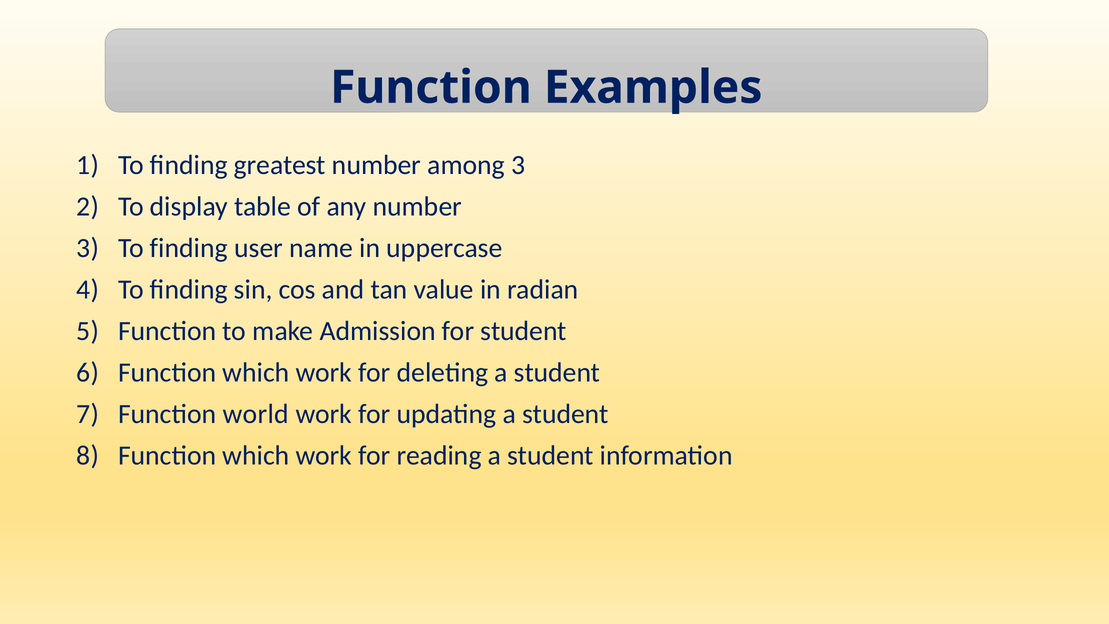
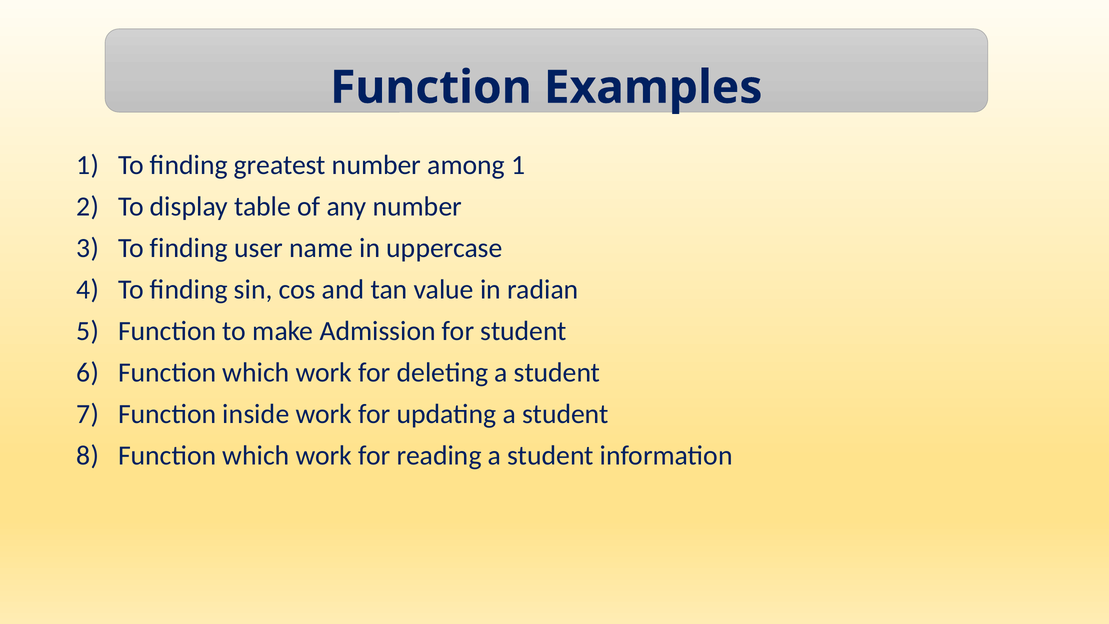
among 3: 3 -> 1
world: world -> inside
